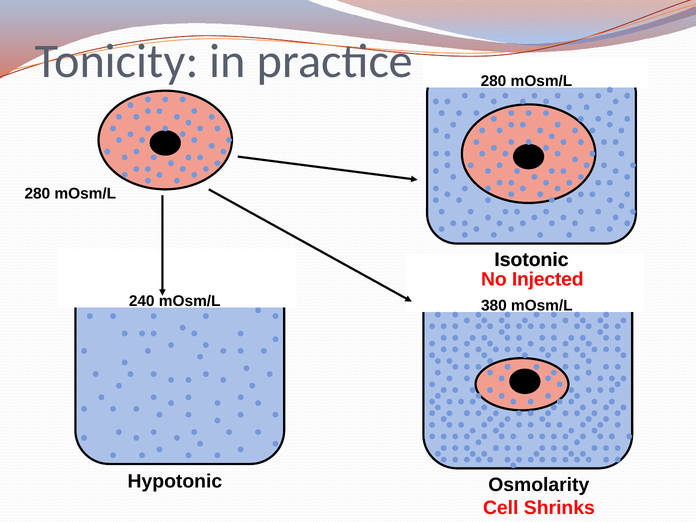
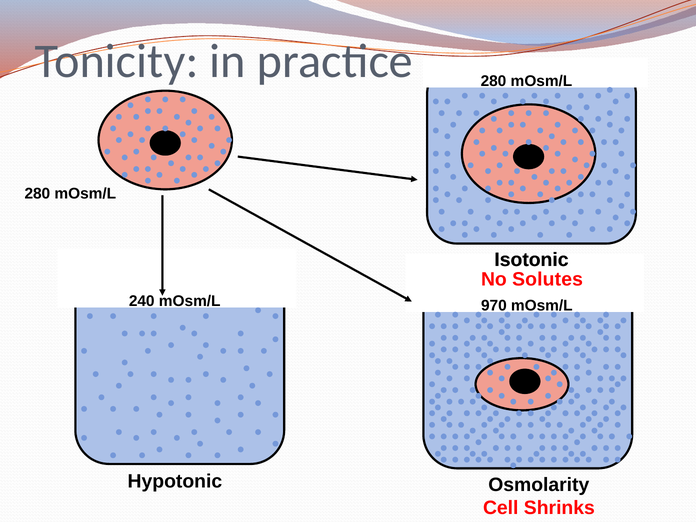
Injected: Injected -> Solutes
380: 380 -> 970
